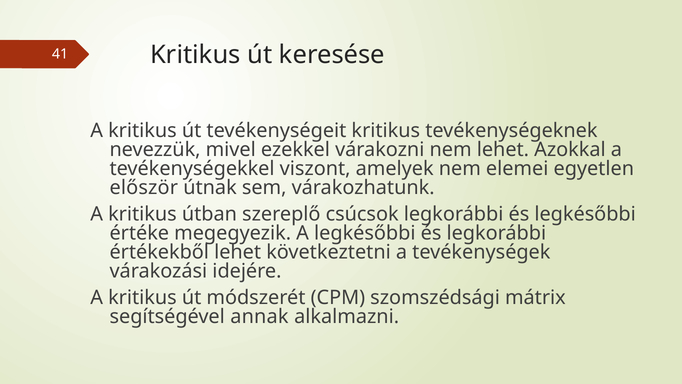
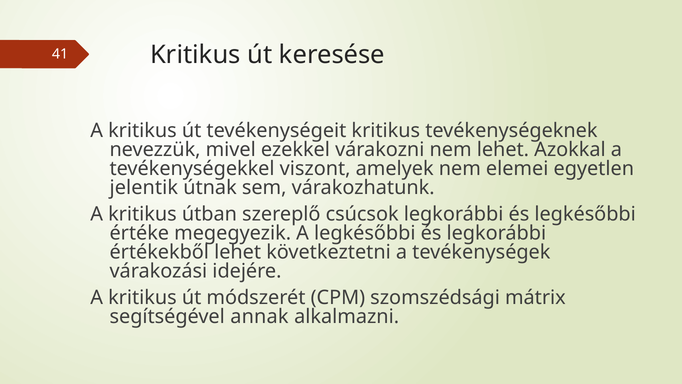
először: először -> jelentik
